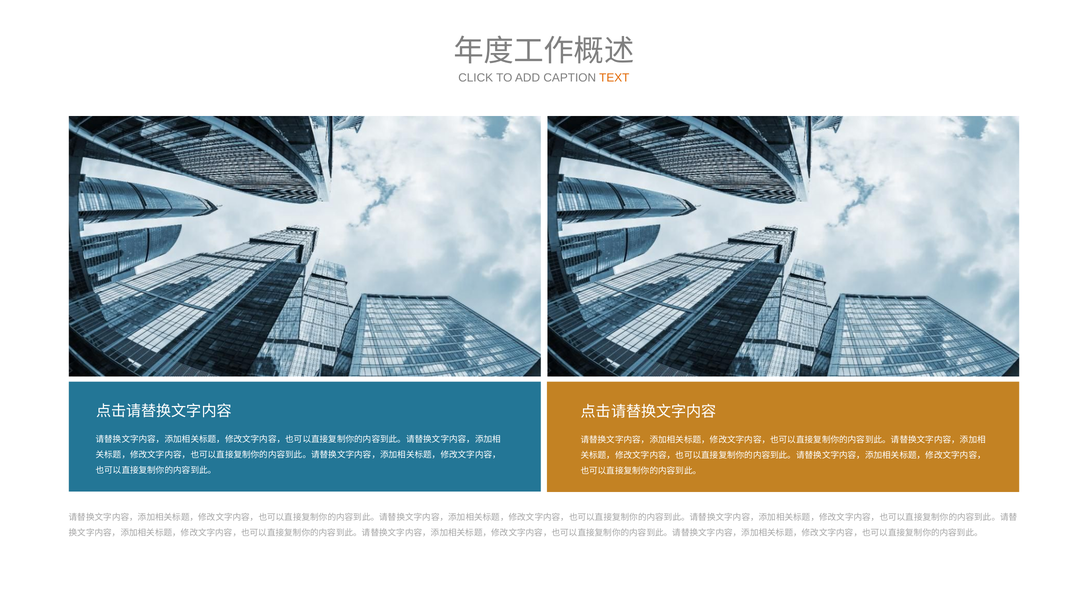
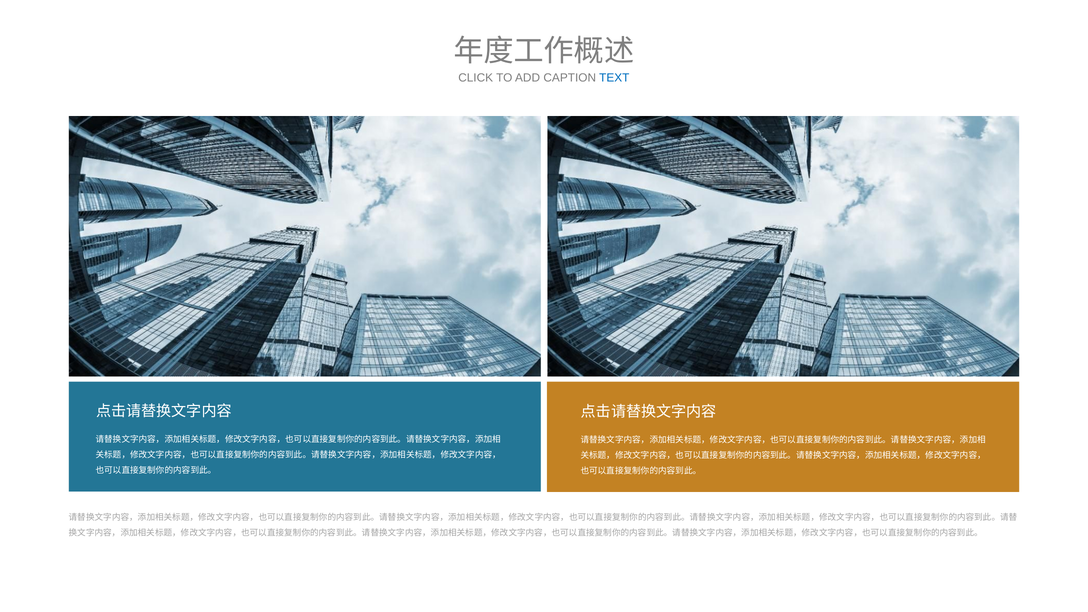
TEXT colour: orange -> blue
